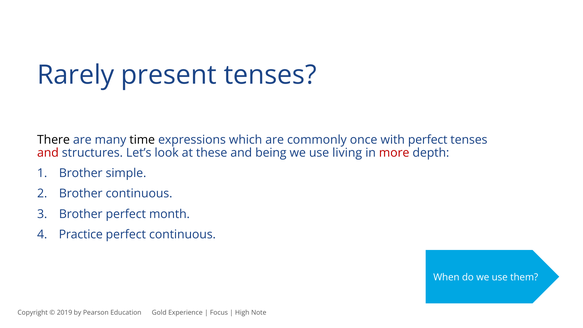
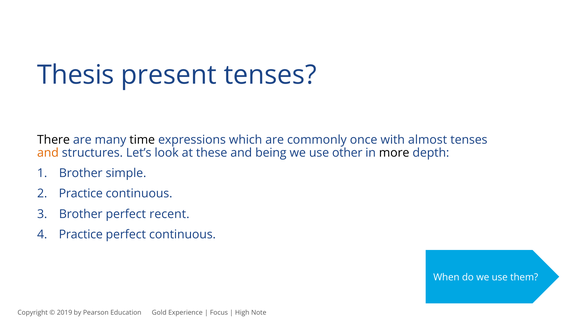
Rarely: Rarely -> Thesis
with perfect: perfect -> almost
and at (48, 153) colour: red -> orange
living: living -> other
more colour: red -> black
Brother at (81, 194): Brother -> Practice
month: month -> recent
